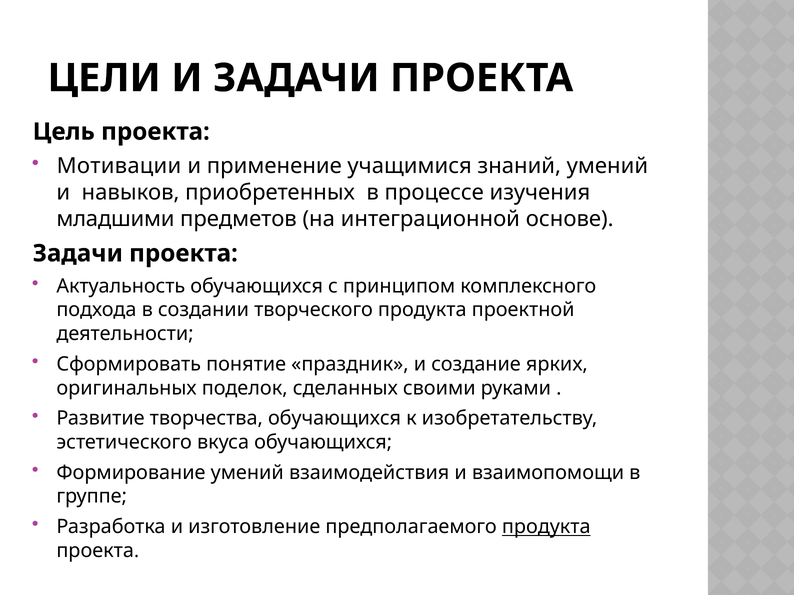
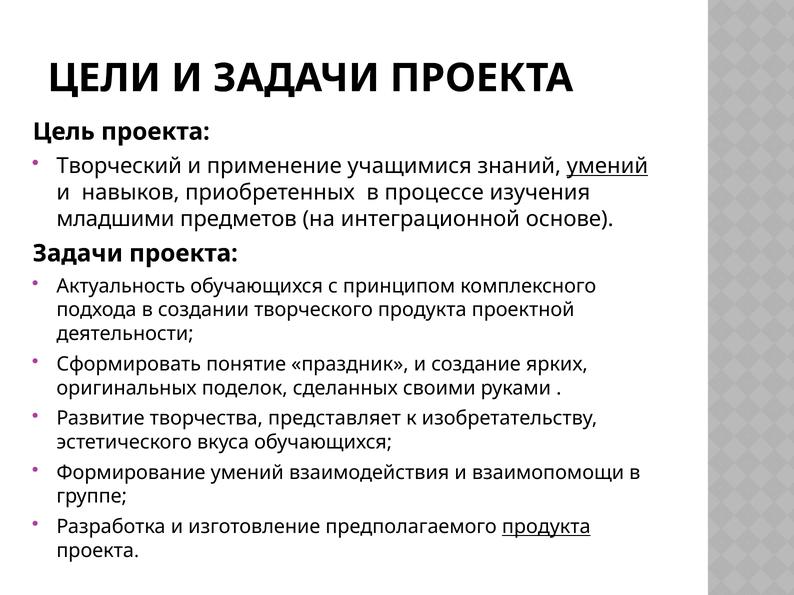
Мотивации: Мотивации -> Творческий
умений at (607, 166) underline: none -> present
творчества обучающихся: обучающихся -> представляет
